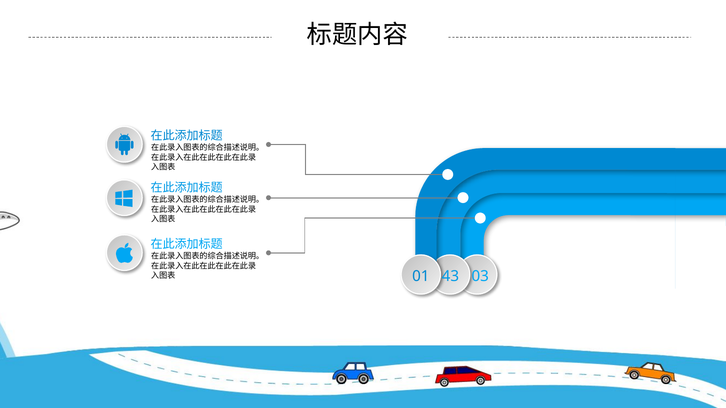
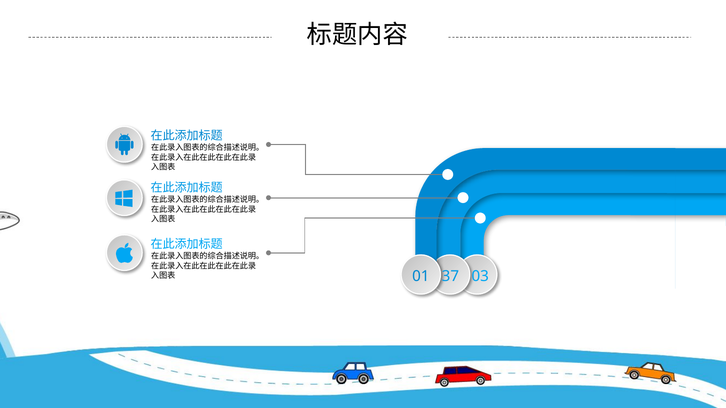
43: 43 -> 37
